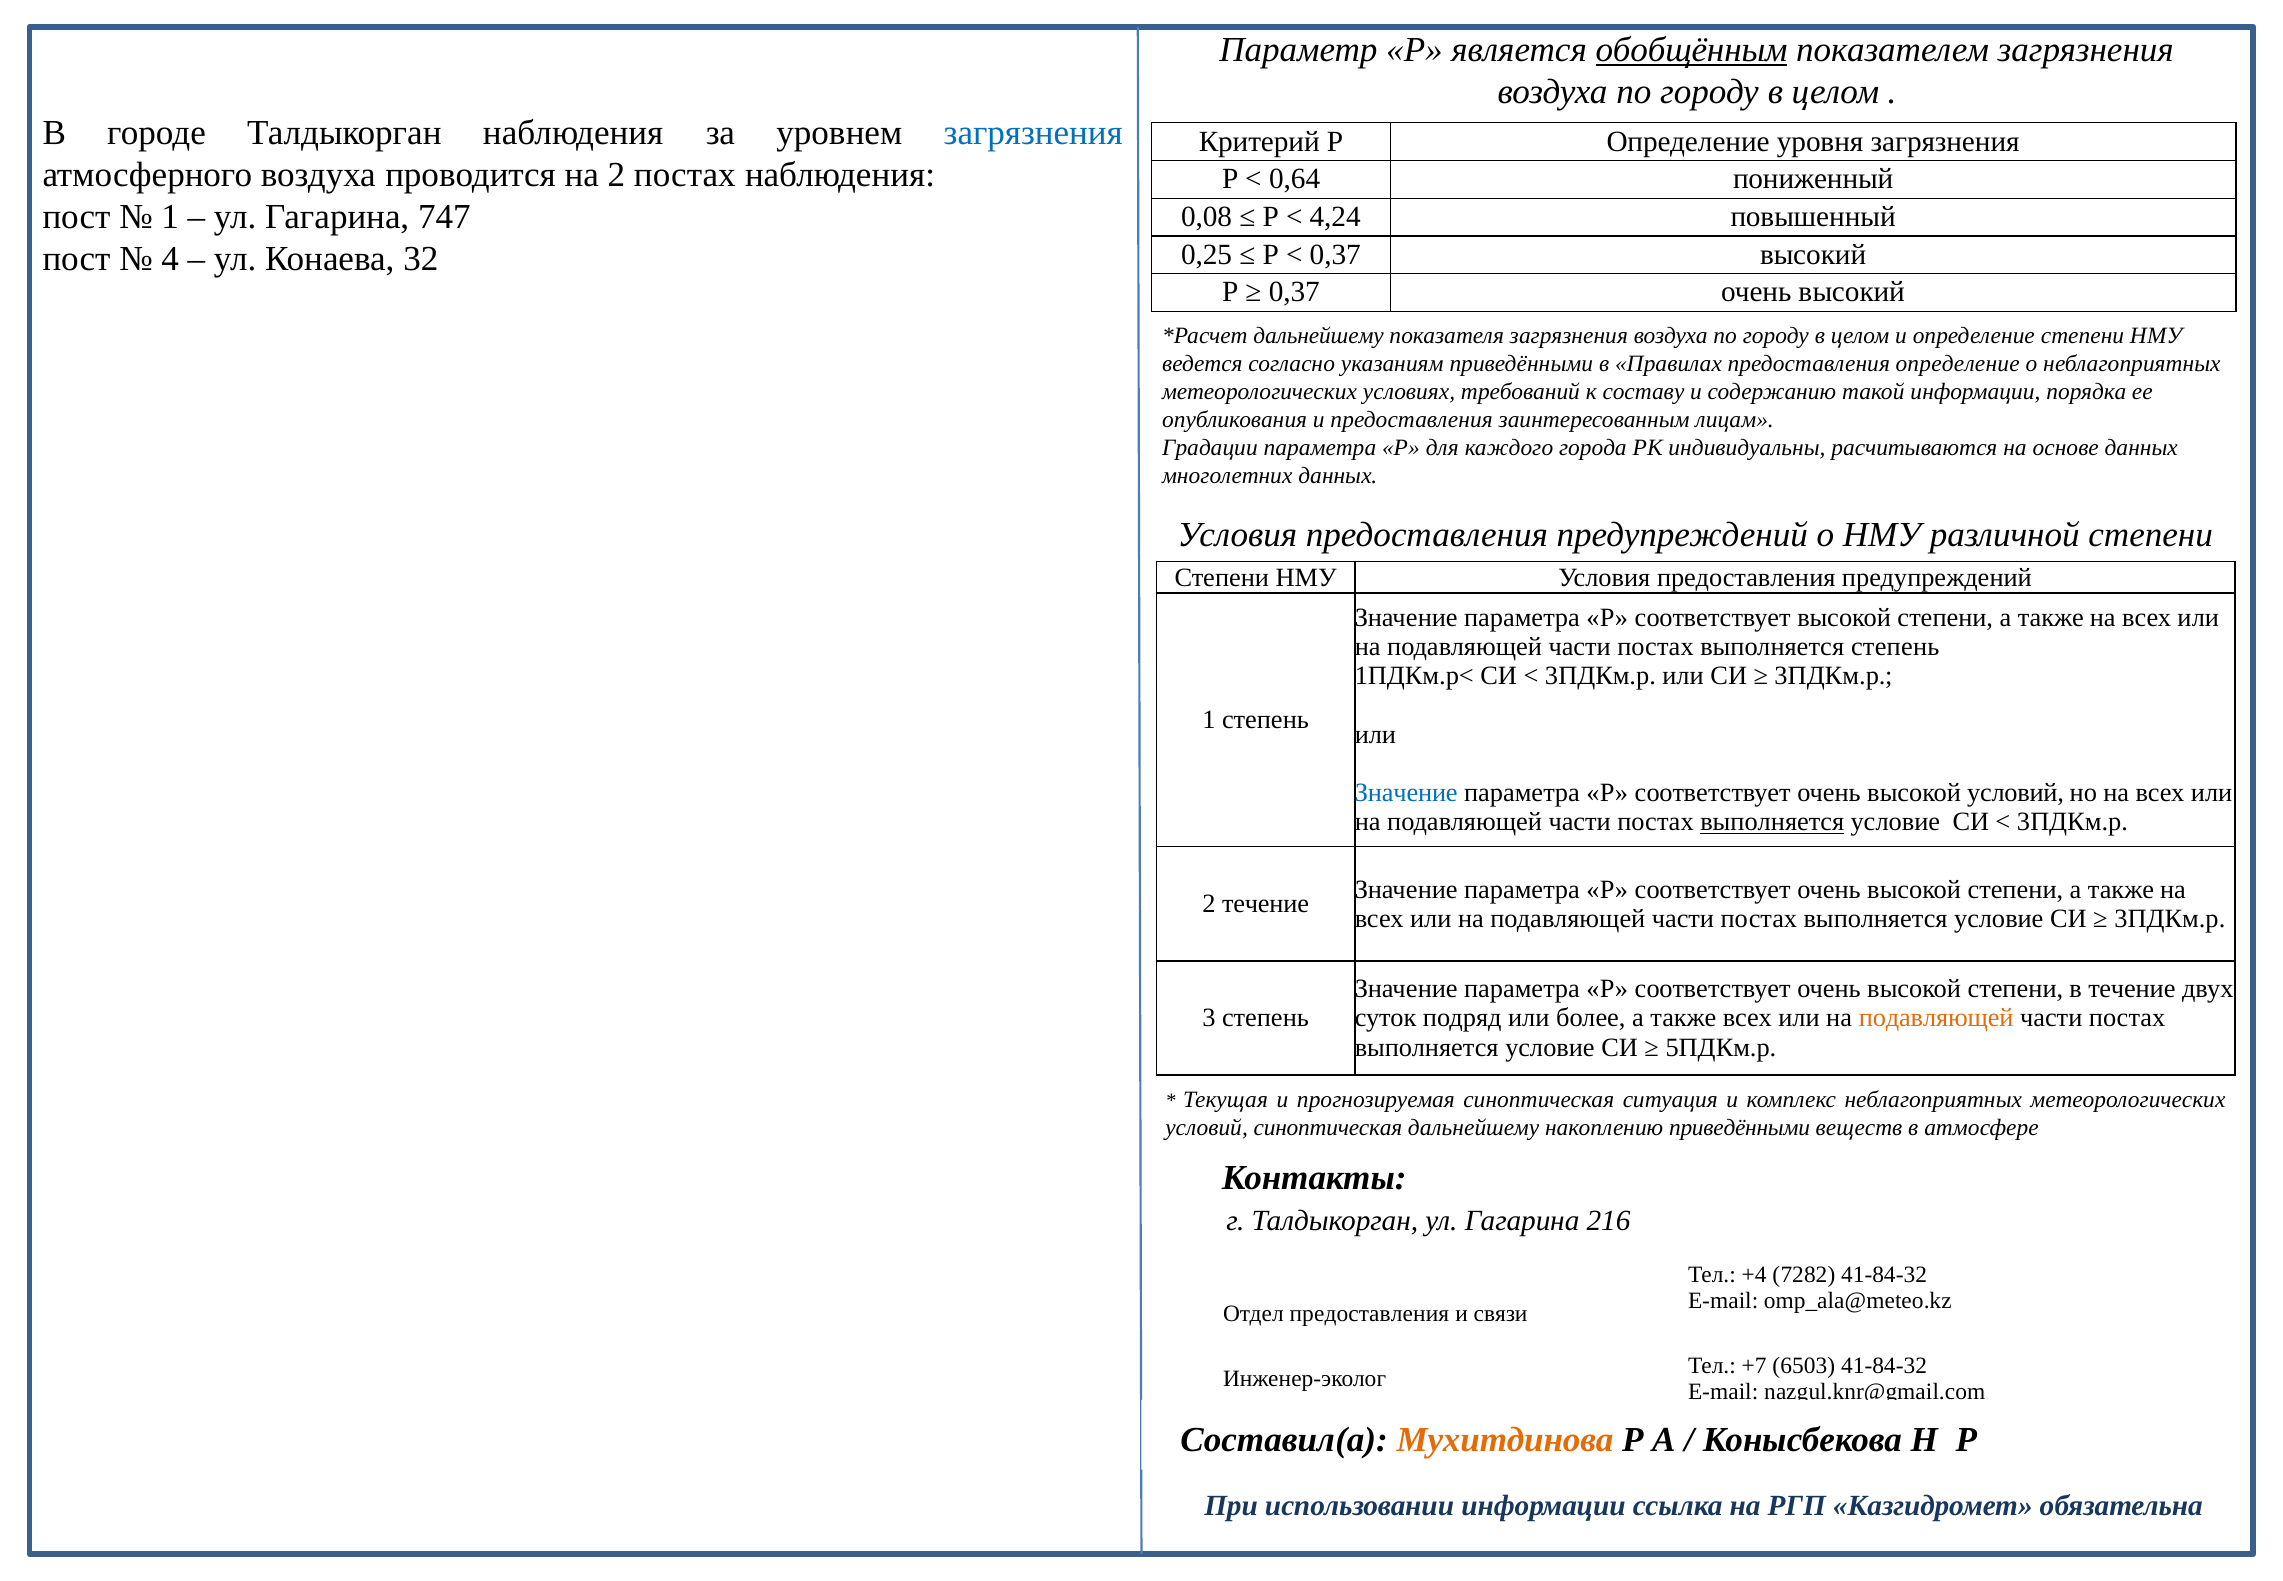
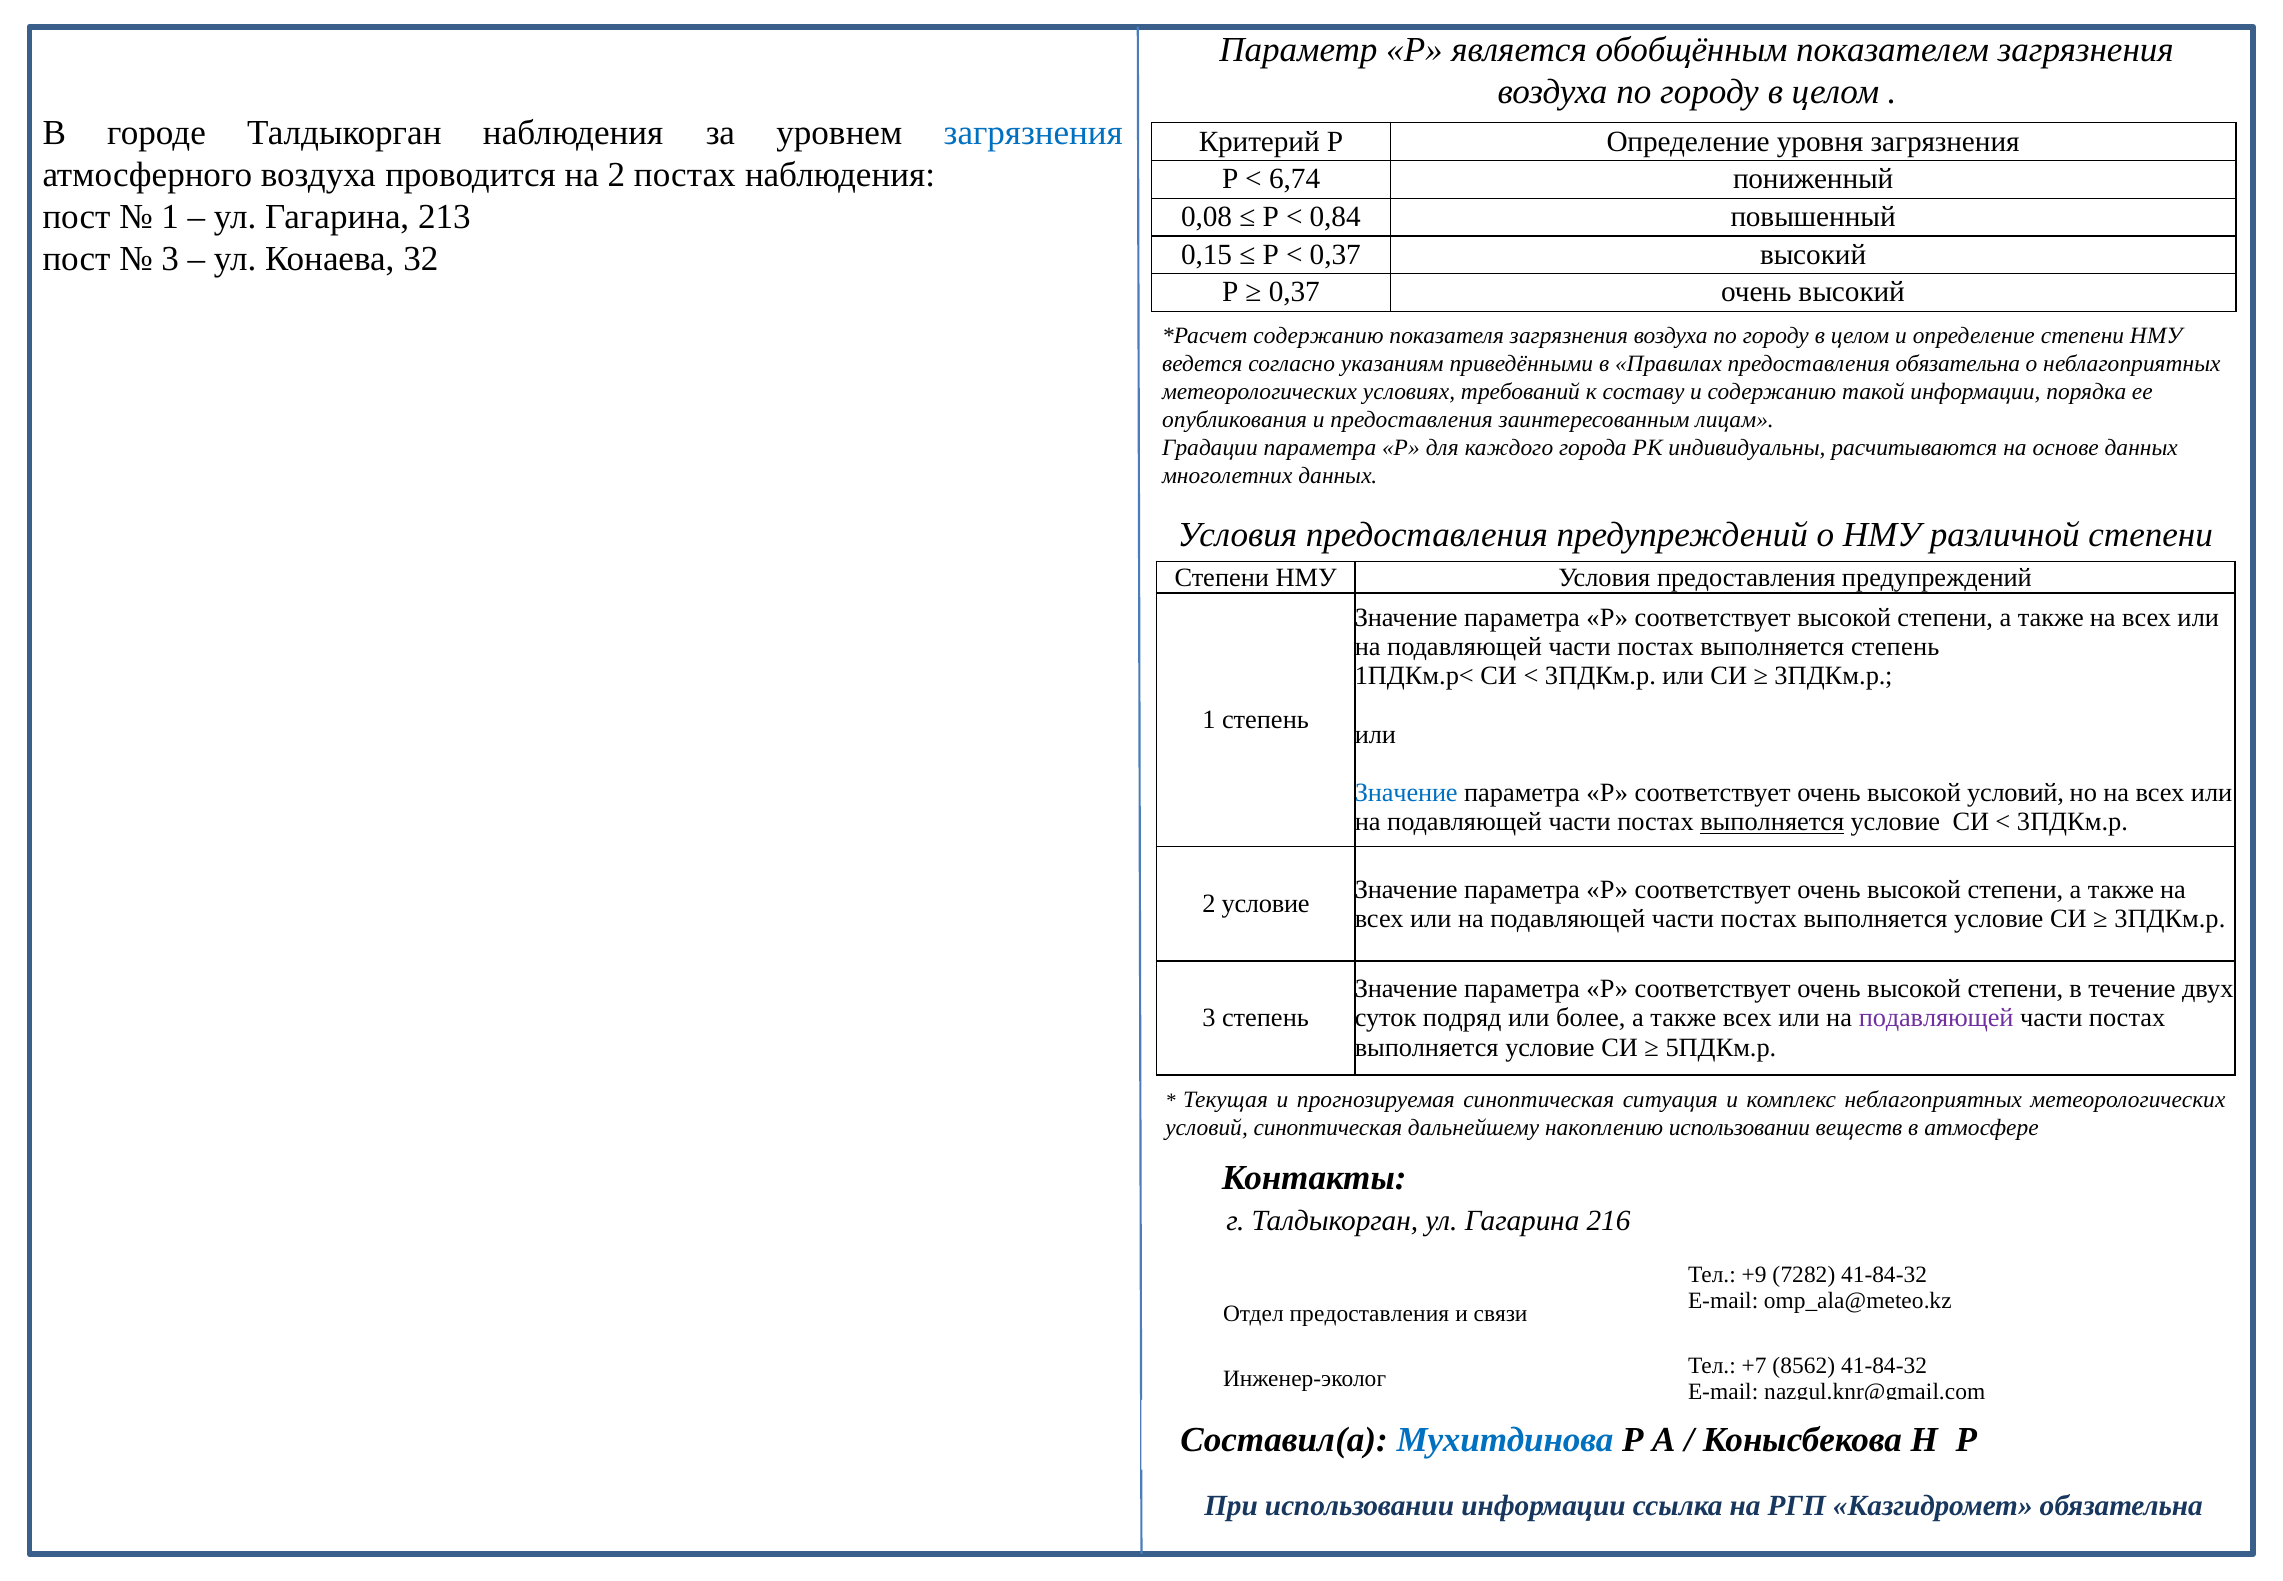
обобщённым underline: present -> none
0,64: 0,64 -> 6,74
747: 747 -> 213
4,24: 4,24 -> 0,84
0,25: 0,25 -> 0,15
4 at (170, 259): 4 -> 3
дальнейшему at (1319, 335): дальнейшему -> содержанию
предоставления определение: определение -> обязательна
2 течение: течение -> условие
подавляющей at (1936, 1018) colour: orange -> purple
накоплению приведёнными: приведёнными -> использовании
+4: +4 -> +9
6503: 6503 -> 8562
Мухитдинова colour: orange -> blue
